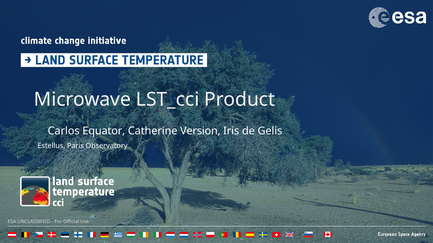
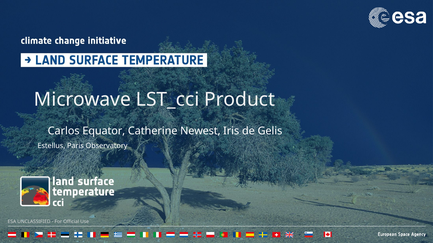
Version: Version -> Newest
